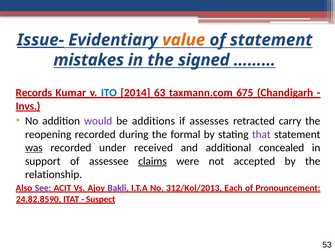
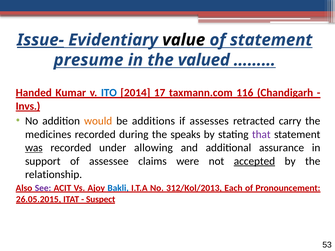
value colour: orange -> black
mistakes: mistakes -> presume
signed: signed -> valued
Records: Records -> Handed
63: 63 -> 17
675: 675 -> 116
would colour: purple -> orange
reopening: reopening -> medicines
formal: formal -> speaks
received: received -> allowing
concealed: concealed -> assurance
claims underline: present -> none
accepted underline: none -> present
Bakli colour: purple -> blue
24.82.8590: 24.82.8590 -> 26.05.2015
